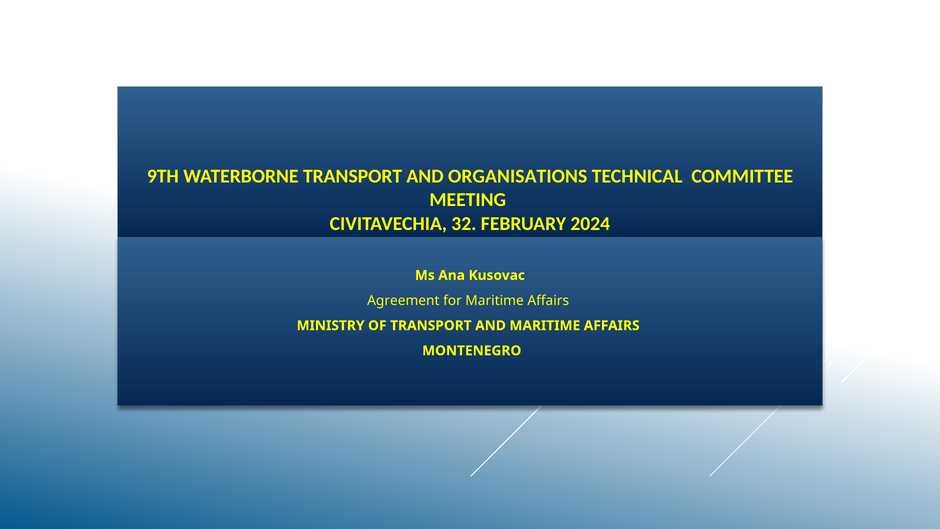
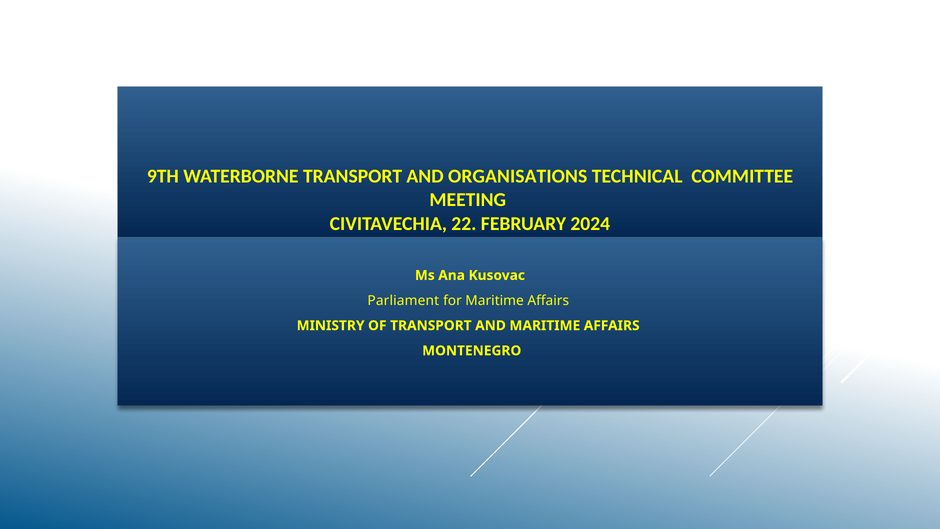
32: 32 -> 22
Agreement: Agreement -> Parliament
